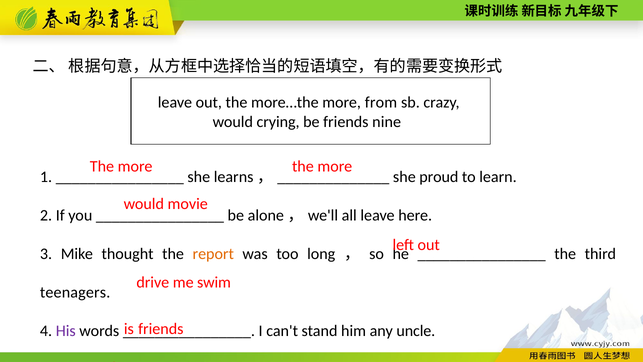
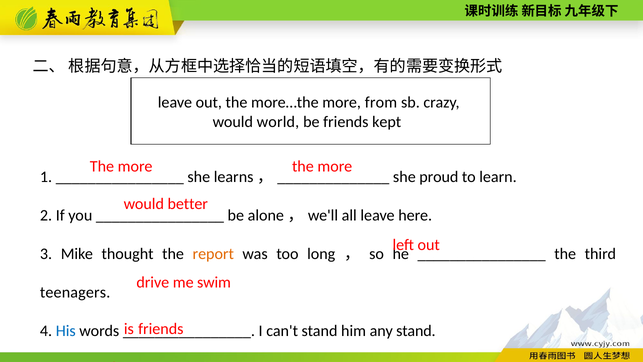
crying: crying -> world
nine: nine -> kept
movie: movie -> better
His colour: purple -> blue
any uncle: uncle -> stand
